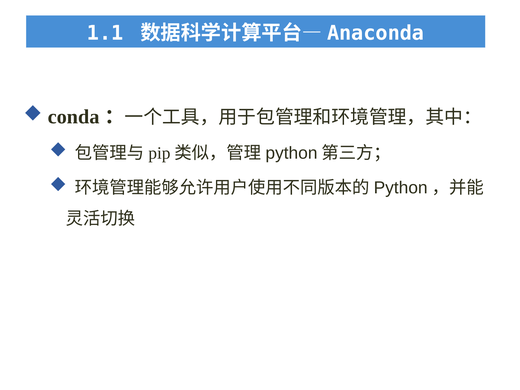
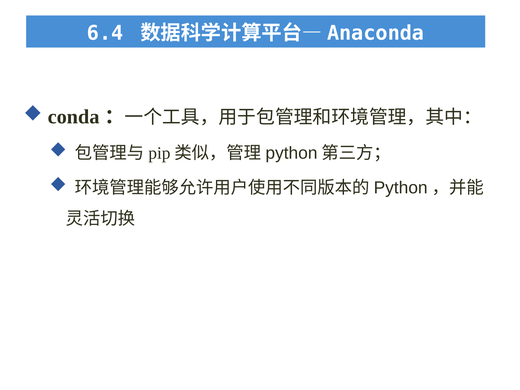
1.1: 1.1 -> 6.4
